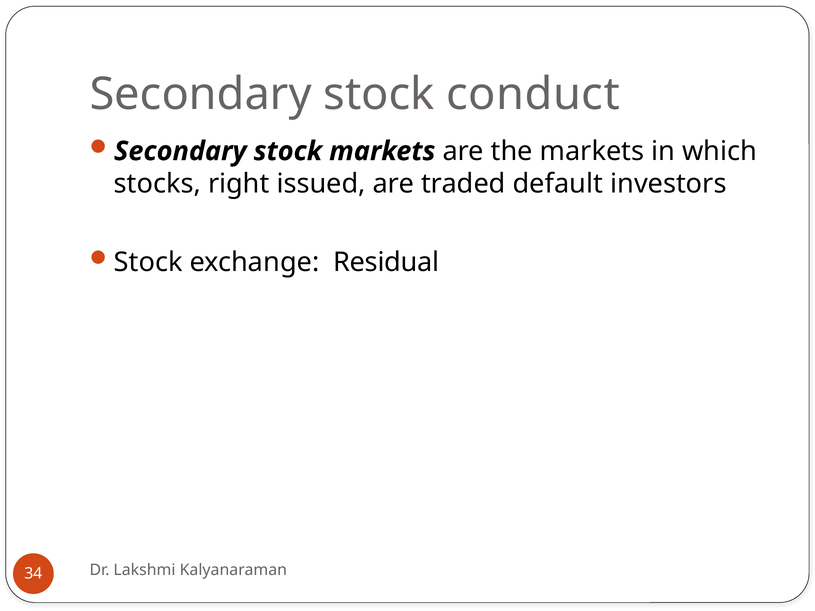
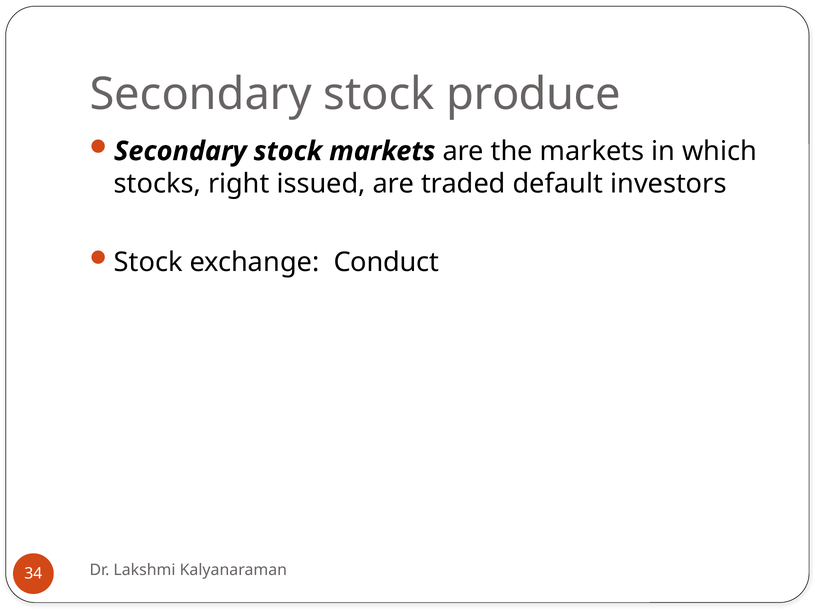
conduct: conduct -> produce
Residual: Residual -> Conduct
